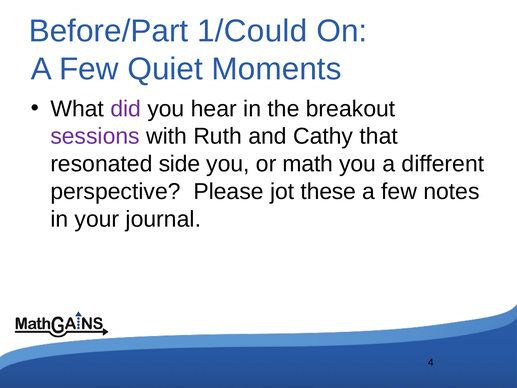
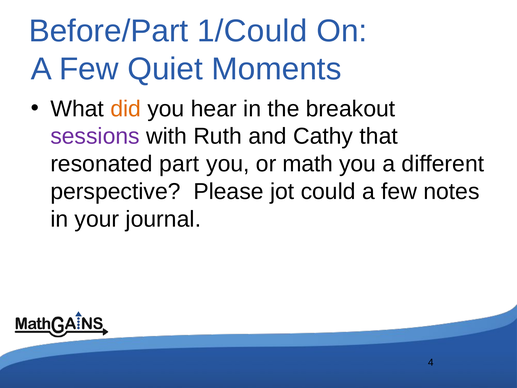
did colour: purple -> orange
side: side -> part
these: these -> could
